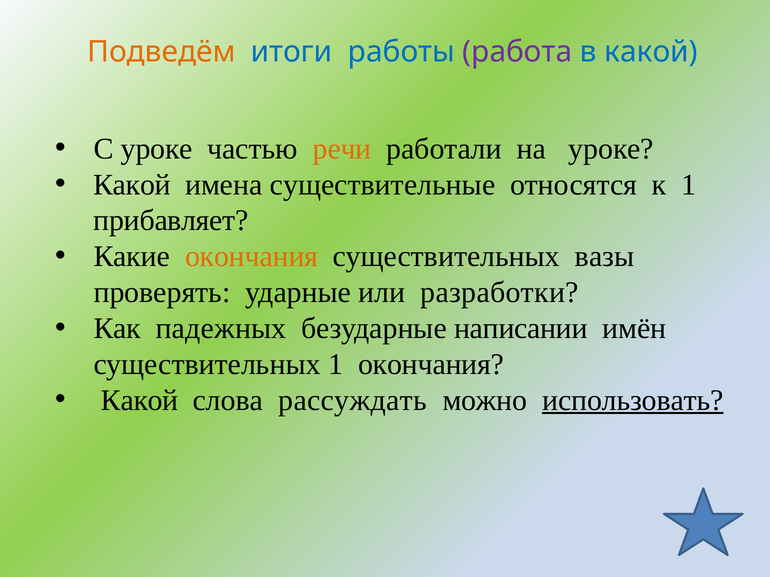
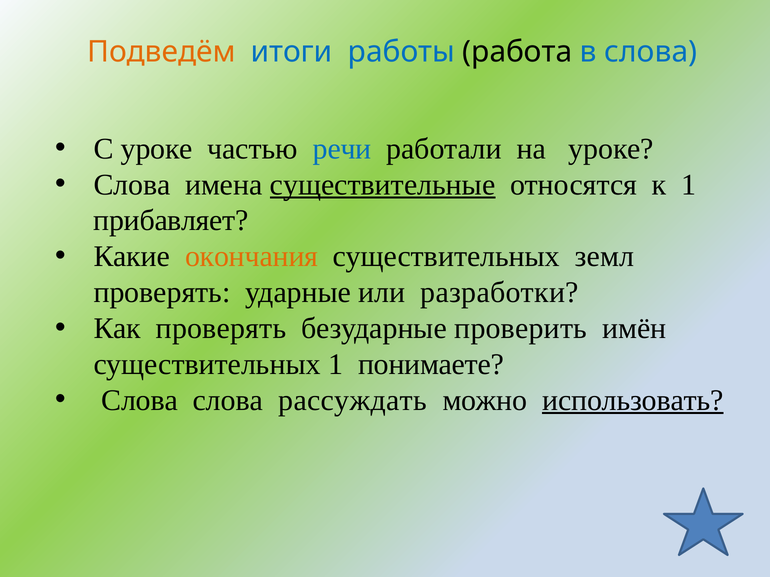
работа colour: purple -> black
в какой: какой -> слова
речи colour: orange -> blue
Какой at (132, 185): Какой -> Слова
существительные underline: none -> present
вазы: вазы -> земл
Как падежных: падежных -> проверять
написании: написании -> проверить
1 окончания: окончания -> понимаете
Какой at (140, 401): Какой -> Слова
